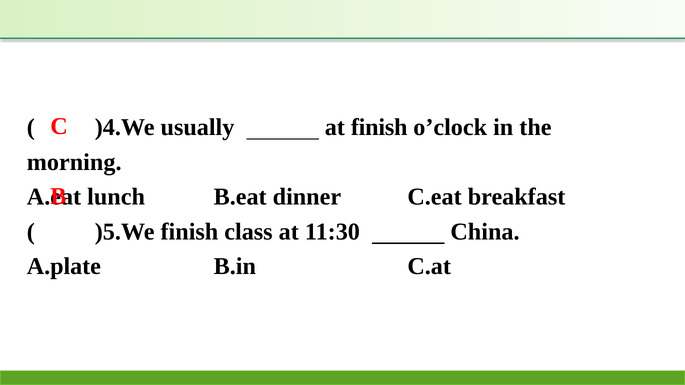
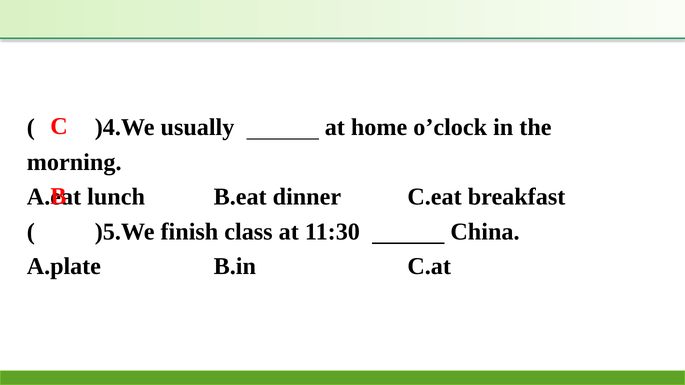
at finish: finish -> home
